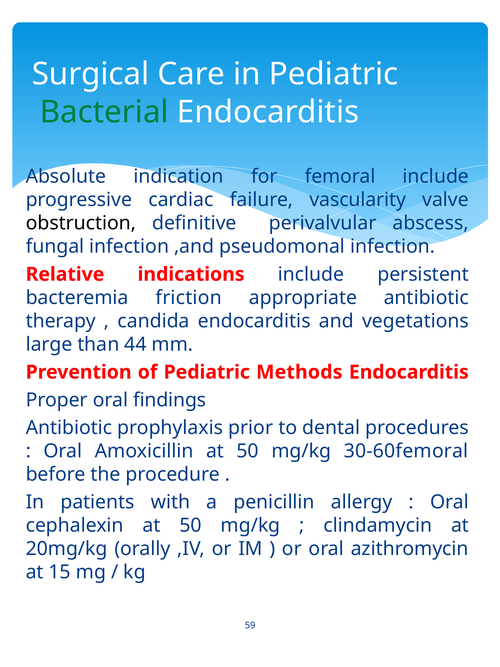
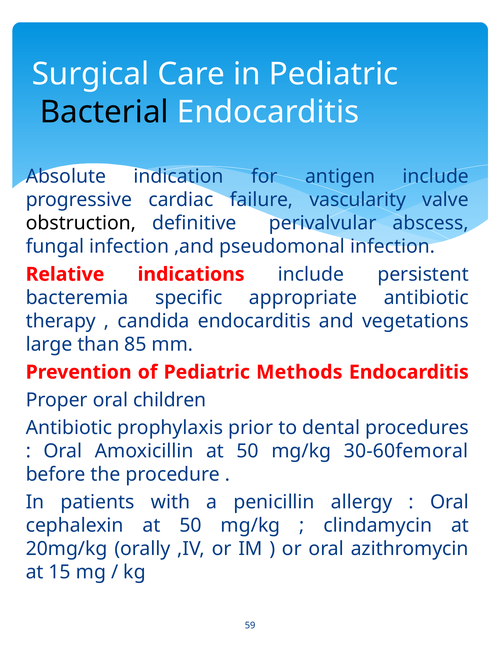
Bacterial colour: green -> black
femoral: femoral -> antigen
friction: friction -> specific
44: 44 -> 85
findings: findings -> children
